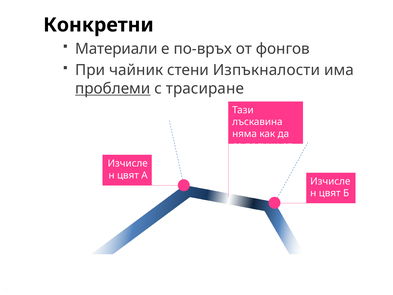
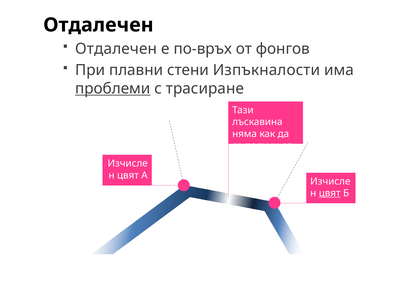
Конкретни at (98, 25): Конкретни -> Отдалечен
Материали at (116, 49): Материали -> Отдалечен
чайник: чайник -> плавни
цвят at (330, 193) underline: none -> present
